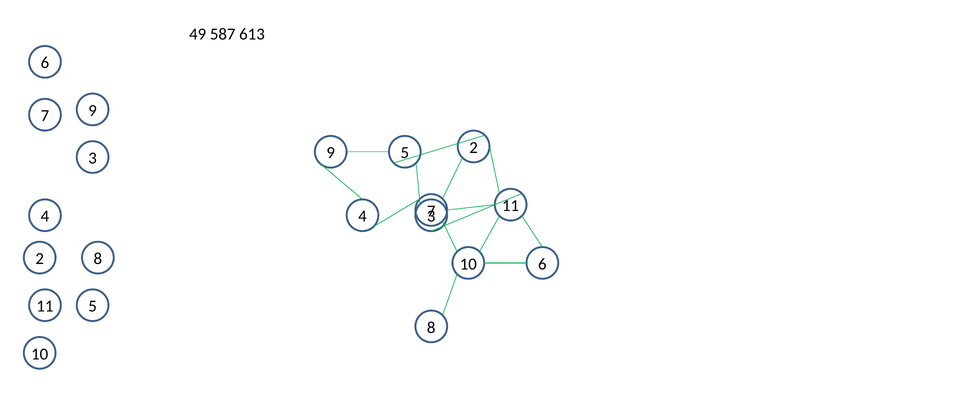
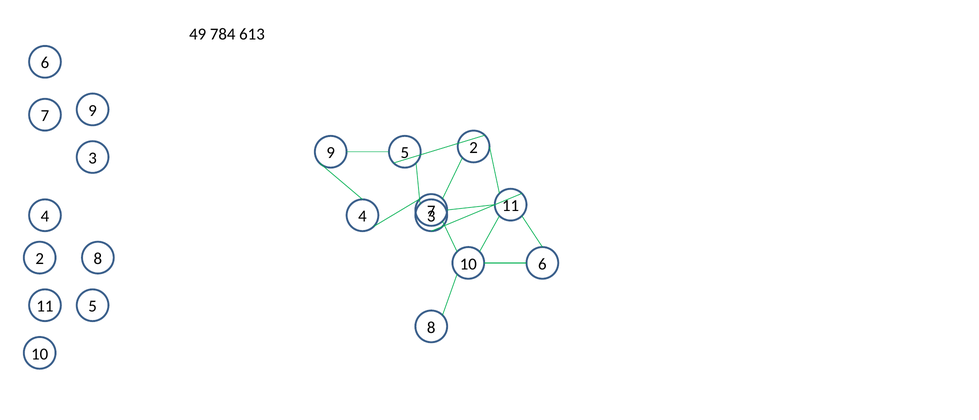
587: 587 -> 784
